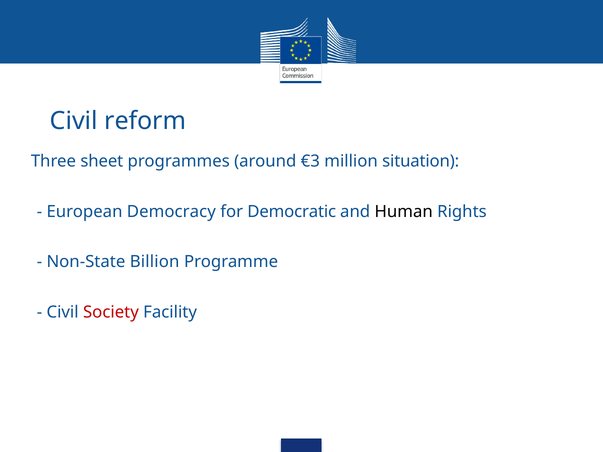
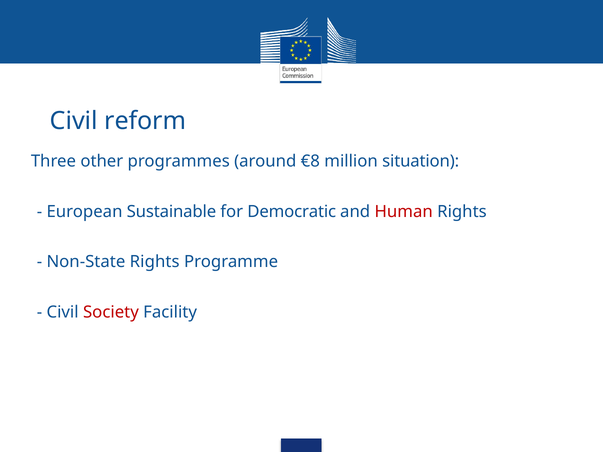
sheet: sheet -> other
€3: €3 -> €8
Democracy: Democracy -> Sustainable
Human colour: black -> red
Non-State Billion: Billion -> Rights
